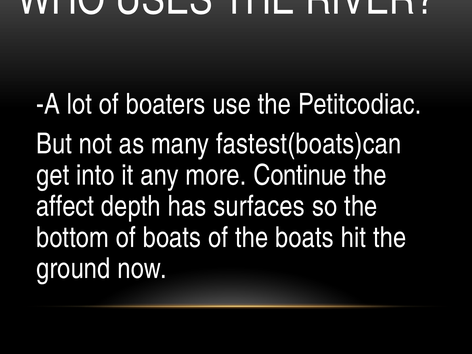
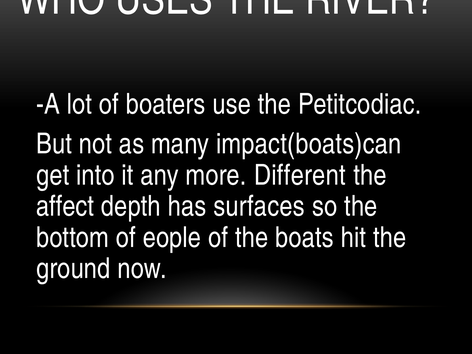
fastest(boats)can: fastest(boats)can -> impact(boats)can
Continue: Continue -> Different
of boats: boats -> eople
